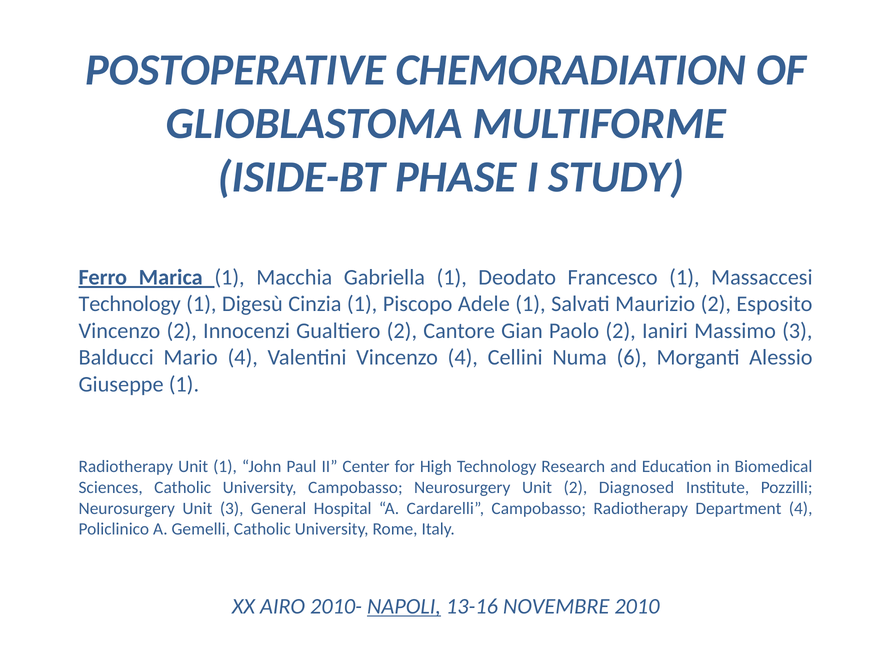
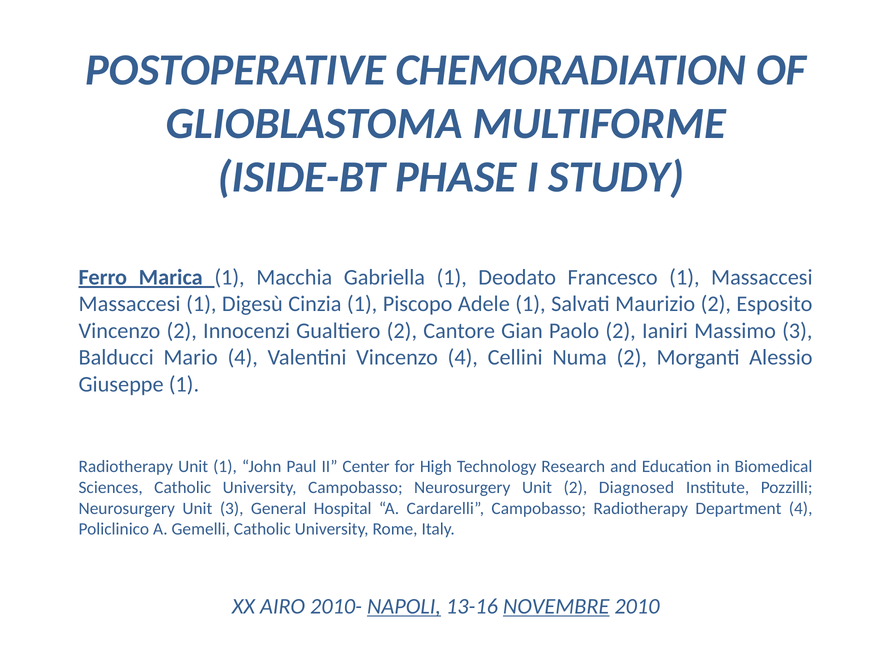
Technology at (130, 304): Technology -> Massaccesi
Numa 6: 6 -> 2
NOVEMBRE underline: none -> present
